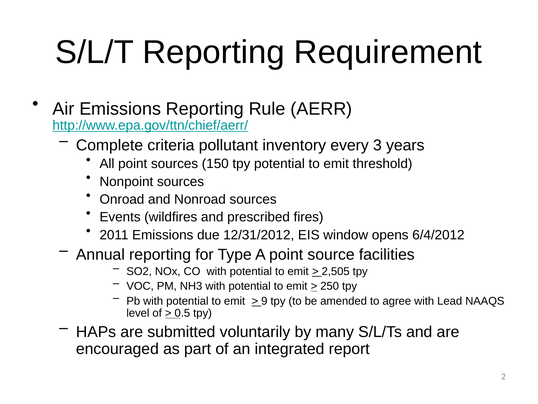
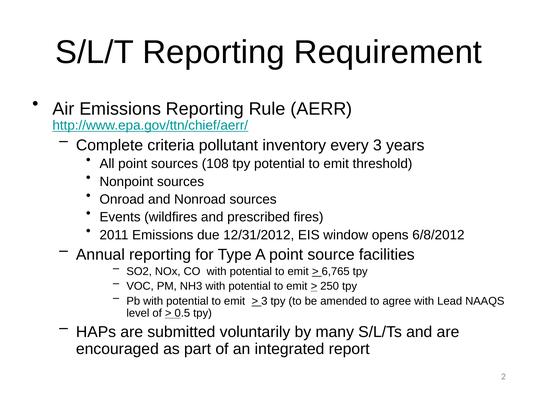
150: 150 -> 108
6/4/2012: 6/4/2012 -> 6/8/2012
2,505: 2,505 -> 6,765
9 at (264, 301): 9 -> 3
